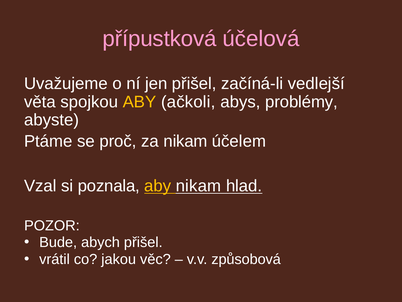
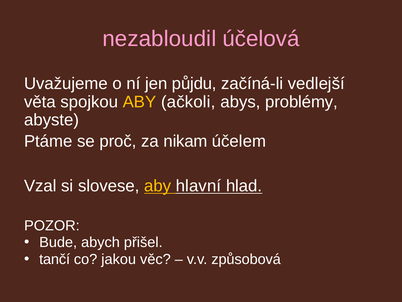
přípustková: přípustková -> nezabloudil
jen přišel: přišel -> půjdu
poznala: poznala -> slovese
aby nikam: nikam -> hlavní
vrátil: vrátil -> tančí
